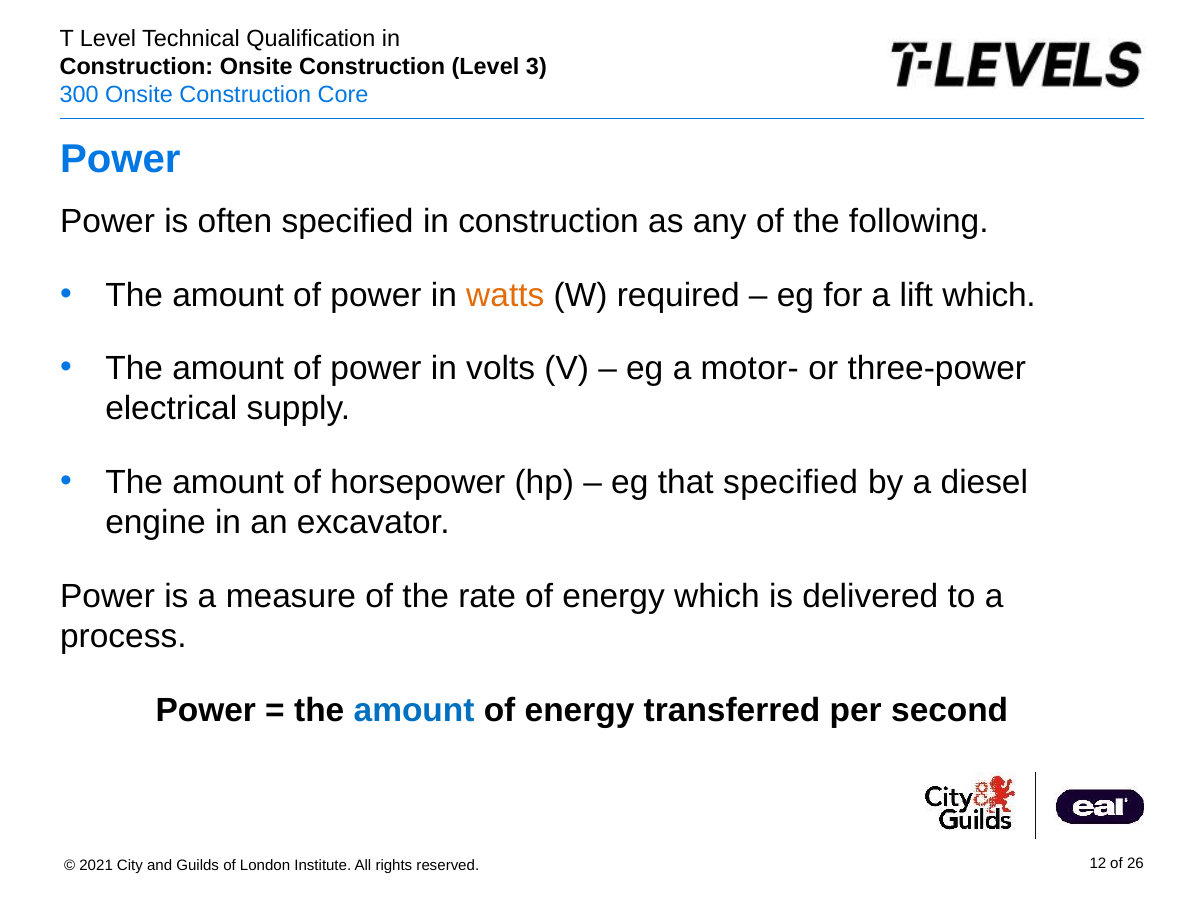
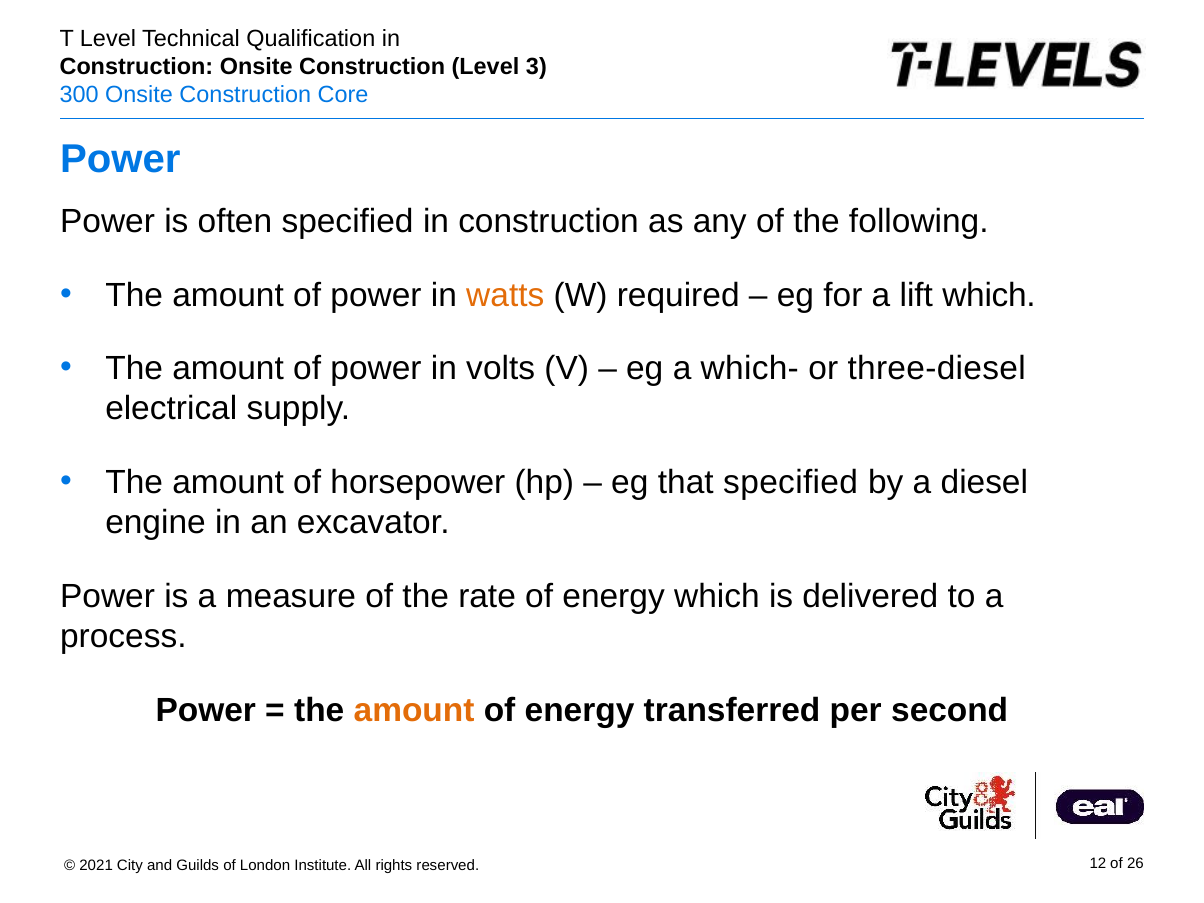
motor-: motor- -> which-
three-power: three-power -> three-diesel
amount at (414, 710) colour: blue -> orange
